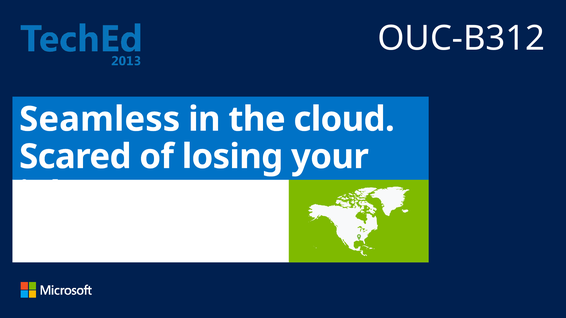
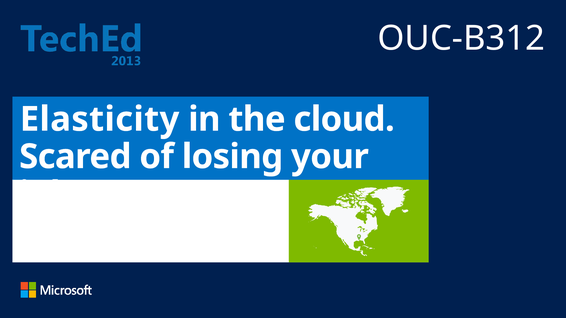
Seamless: Seamless -> Elasticity
